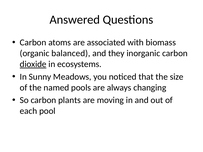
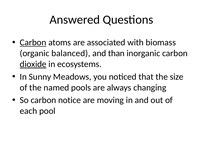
Carbon at (33, 43) underline: none -> present
they: they -> than
plants: plants -> notice
